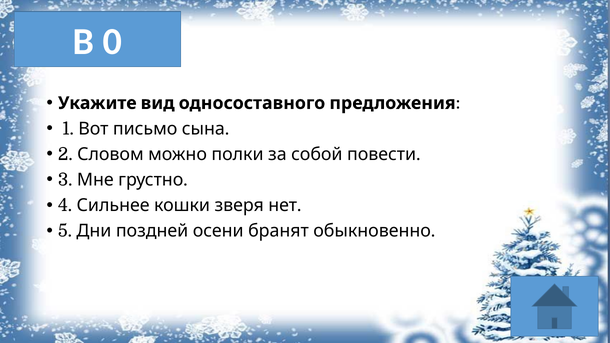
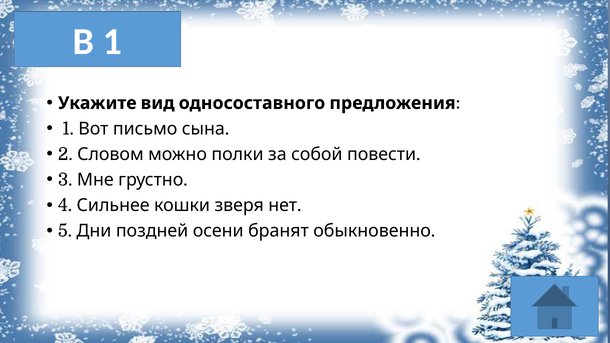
В 0: 0 -> 1
